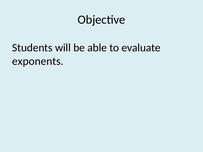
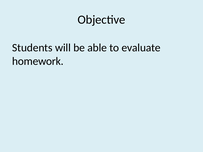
exponents: exponents -> homework
